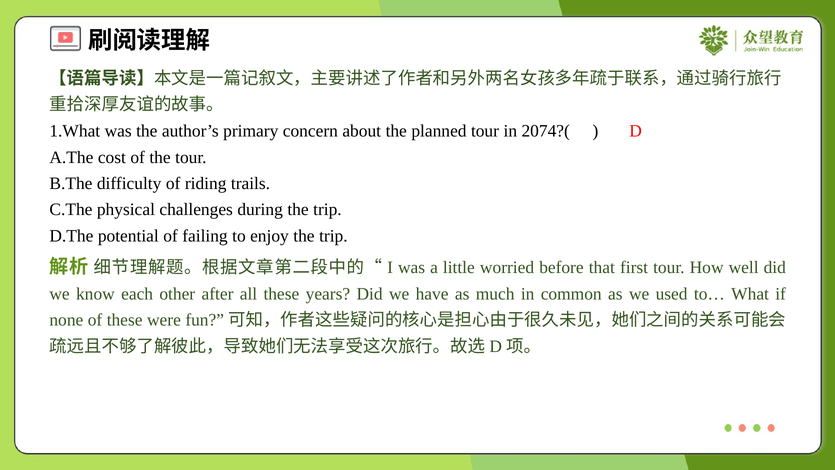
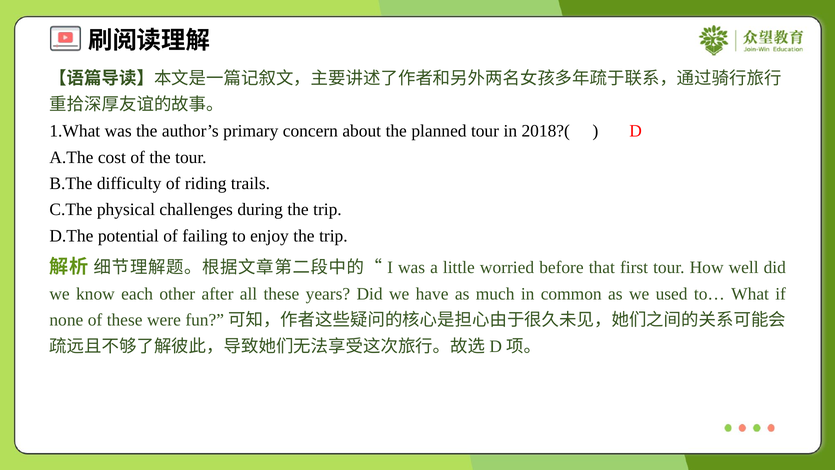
2074?(: 2074?( -> 2018?(
